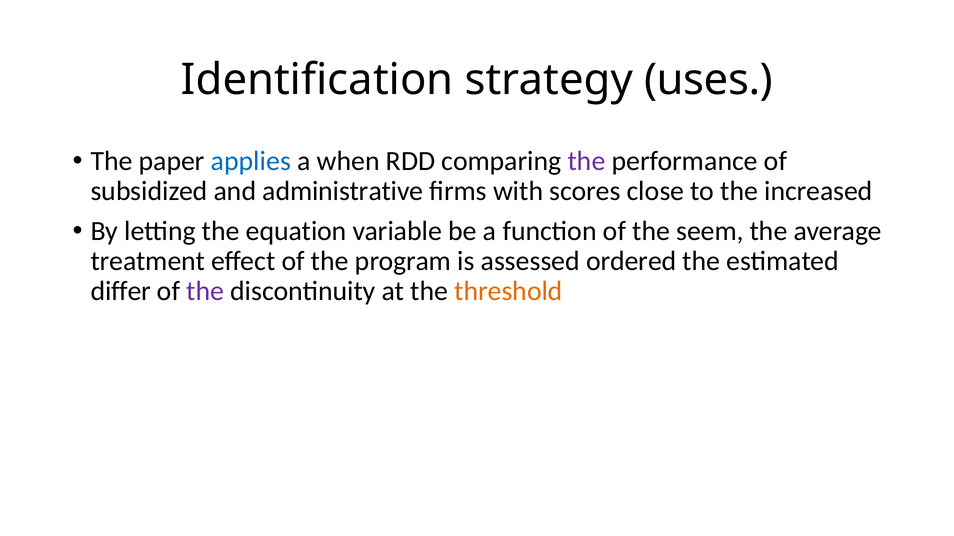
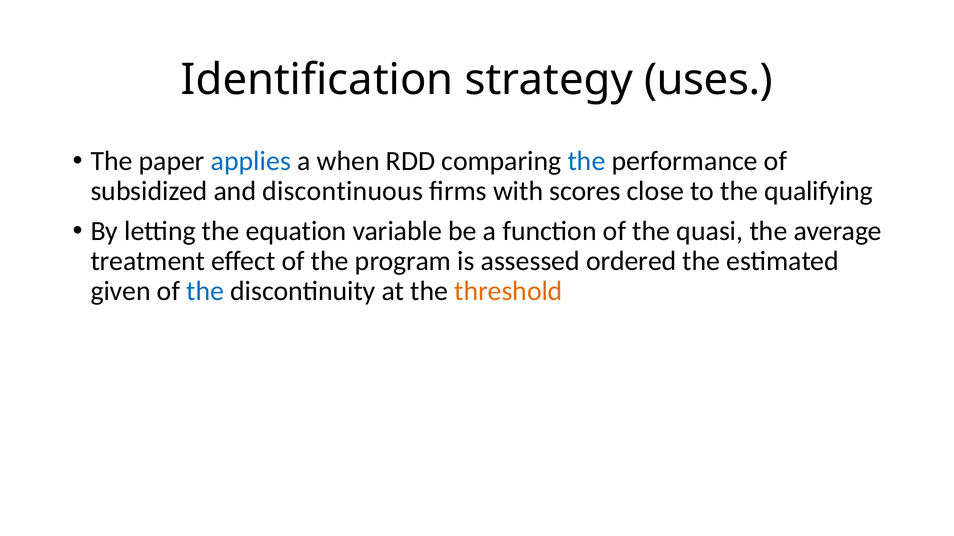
the at (587, 161) colour: purple -> blue
administrative: administrative -> discontinuous
increased: increased -> qualifying
seem: seem -> quasi
differ: differ -> given
the at (205, 291) colour: purple -> blue
